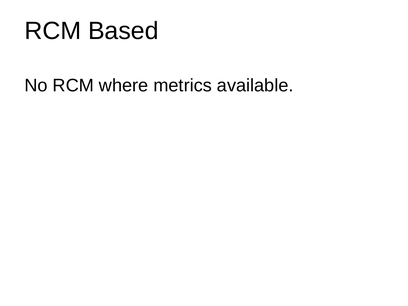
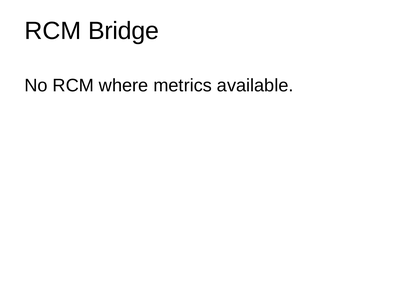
Based: Based -> Bridge
